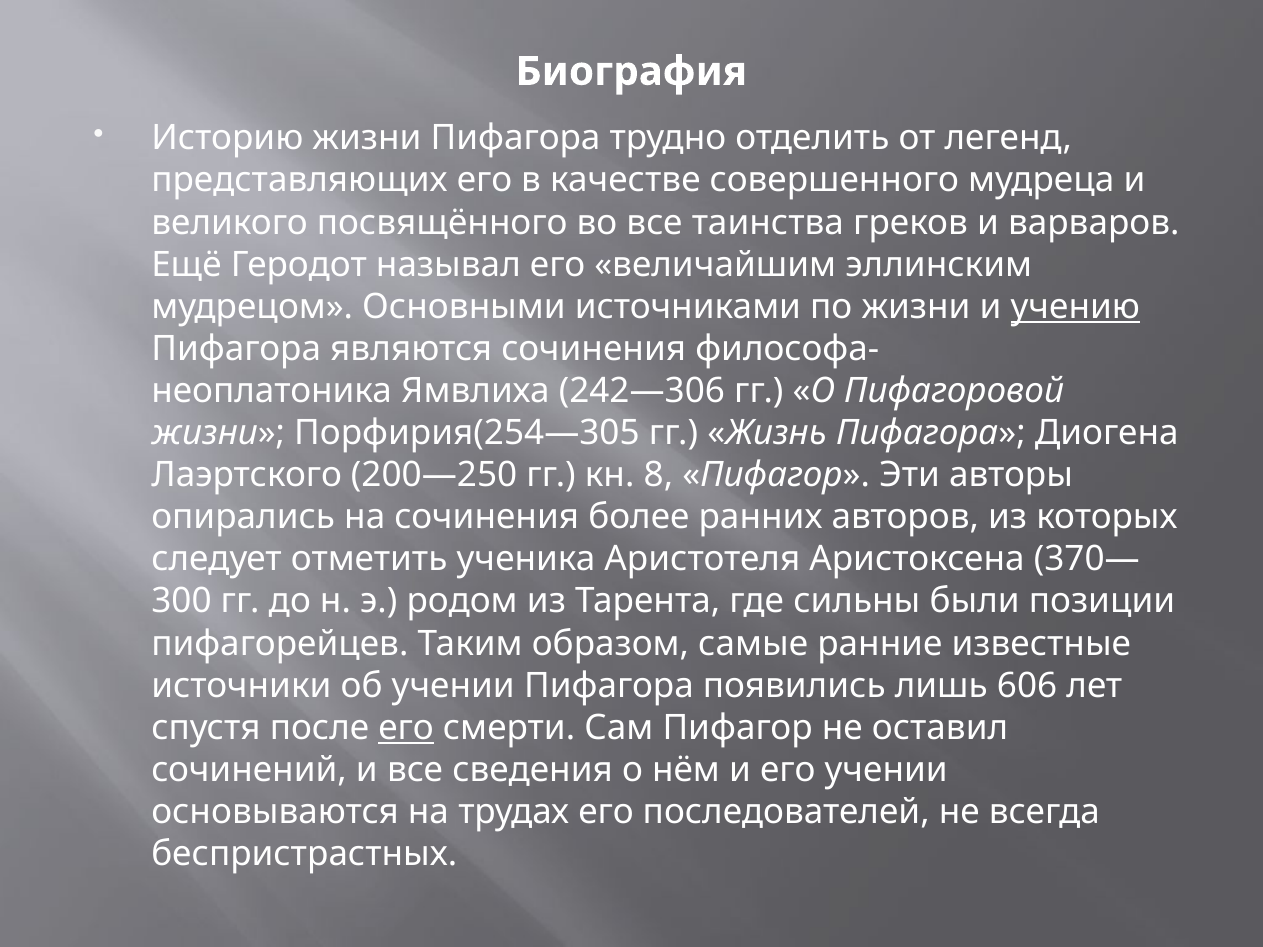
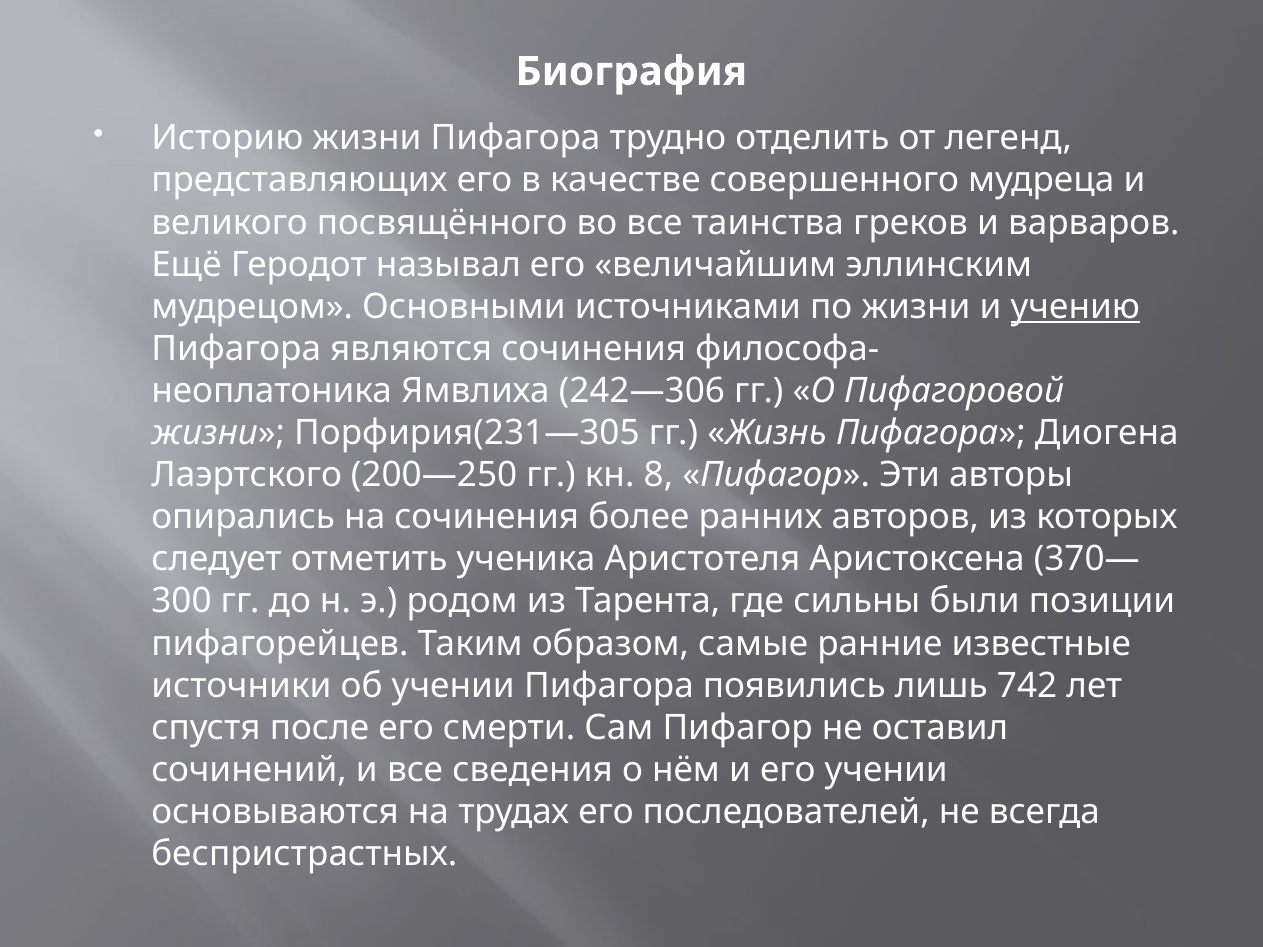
Порфирия(254—305: Порфирия(254—305 -> Порфирия(231—305
606: 606 -> 742
его at (406, 728) underline: present -> none
